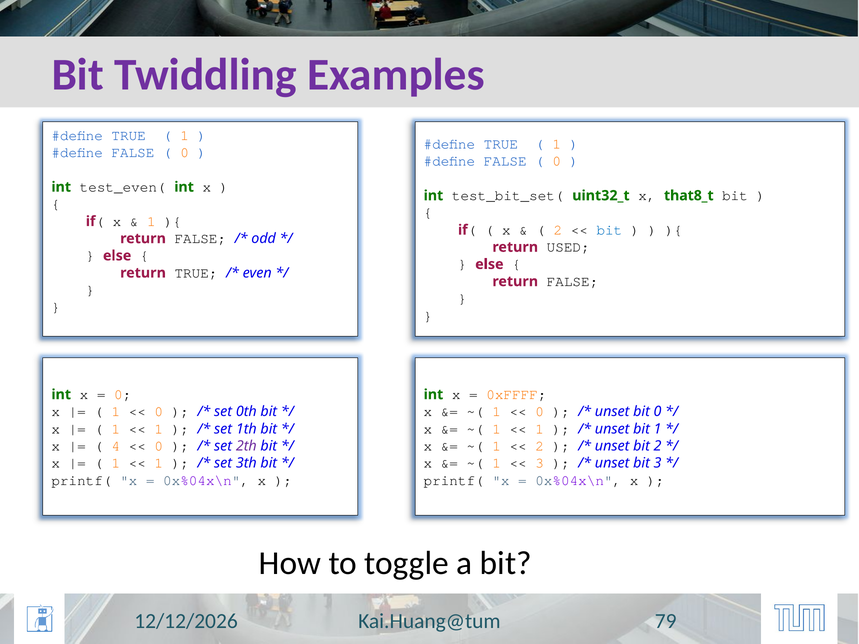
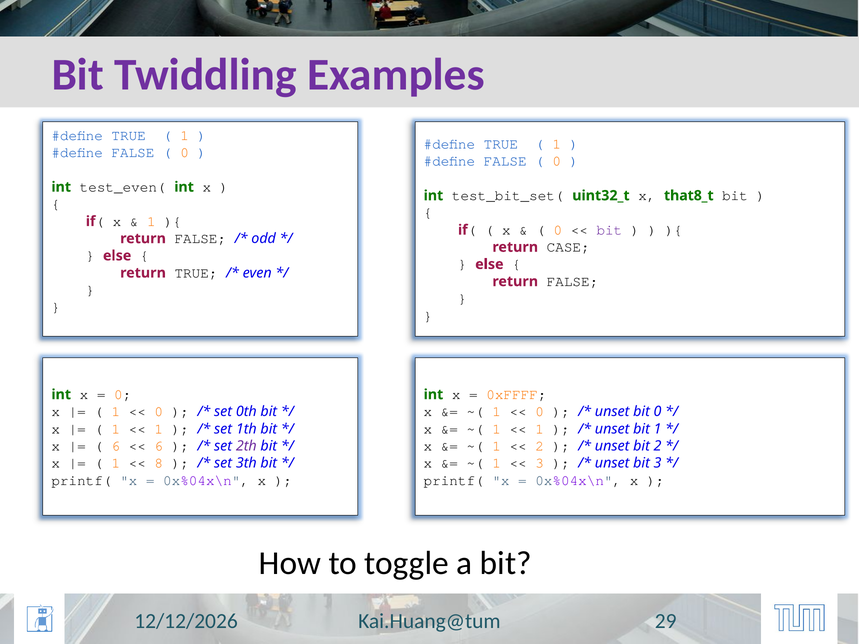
2 at (558, 230): 2 -> 0
bit at (609, 230) colour: blue -> purple
USED: USED -> CASE
4 at (116, 446): 4 -> 6
0 at (159, 446): 0 -> 6
1 at (159, 463): 1 -> 8
79: 79 -> 29
